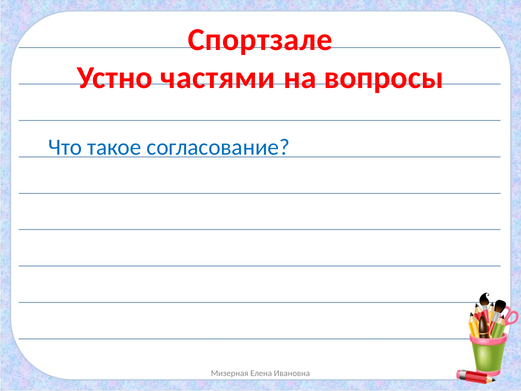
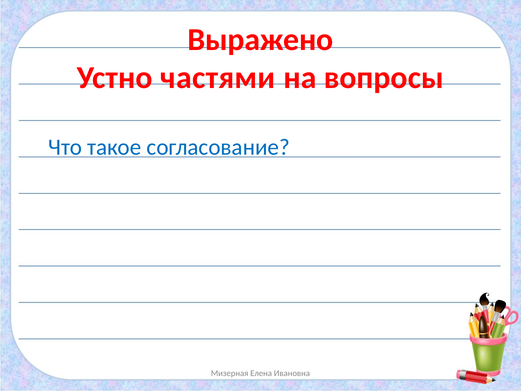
Спортзале: Спортзале -> Выражено
